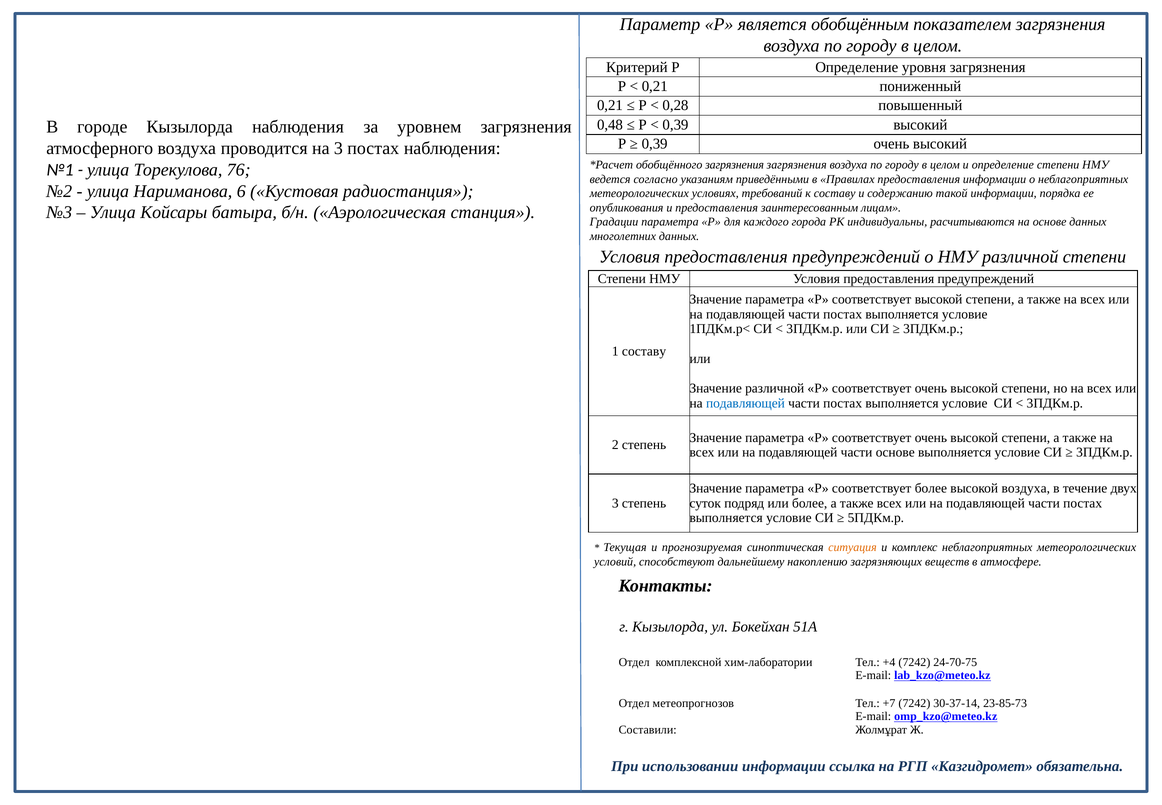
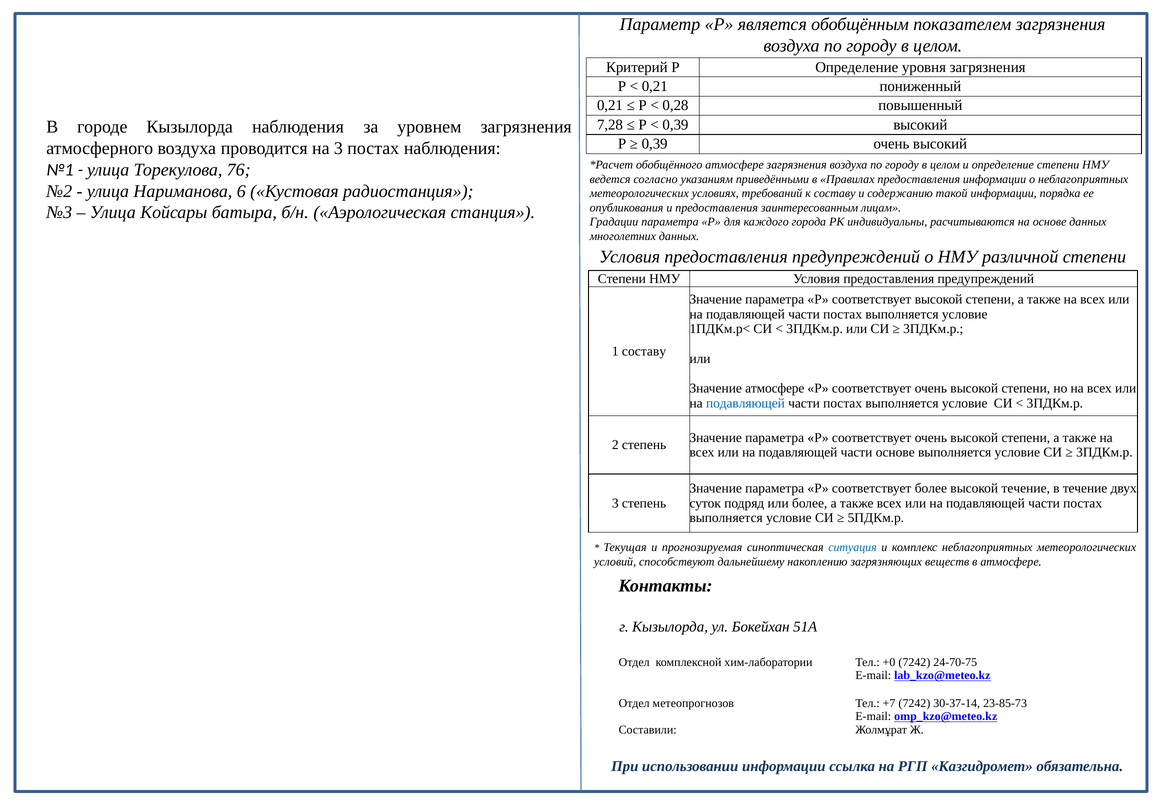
0,48: 0,48 -> 7,28
обобщённого загрязнения: загрязнения -> атмосфере
Значение различной: различной -> атмосфере
высокой воздуха: воздуха -> течение
ситуация colour: orange -> blue
+4: +4 -> +0
